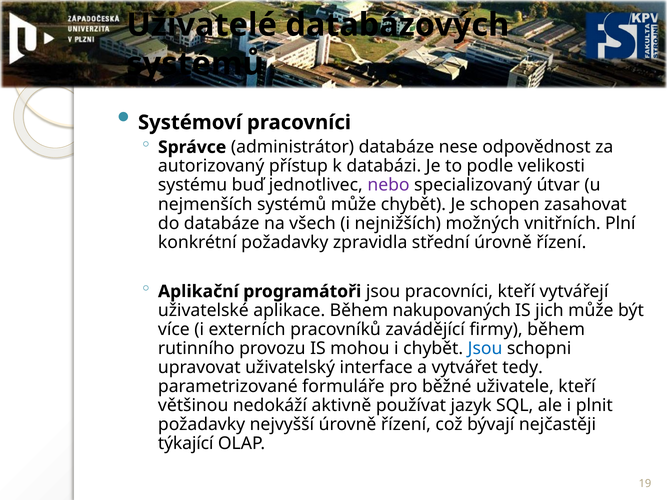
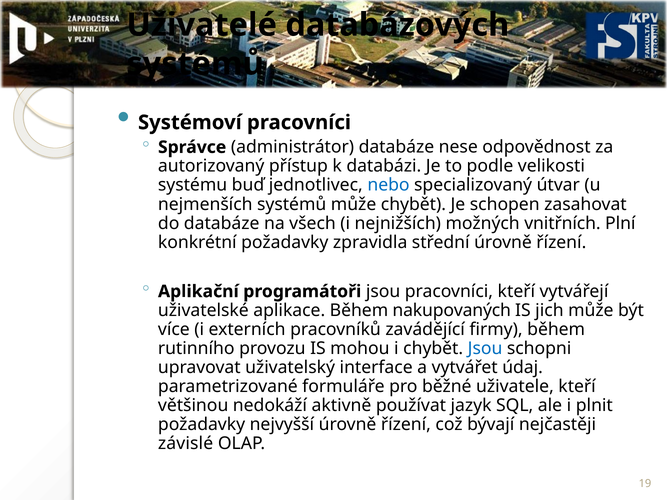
nebo colour: purple -> blue
tedy: tedy -> údaj
týkající: týkající -> závislé
